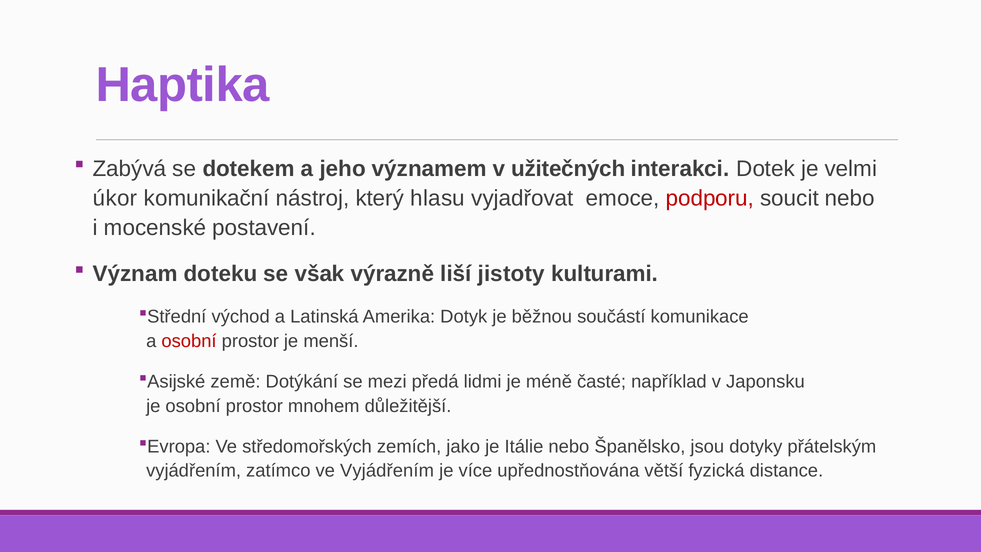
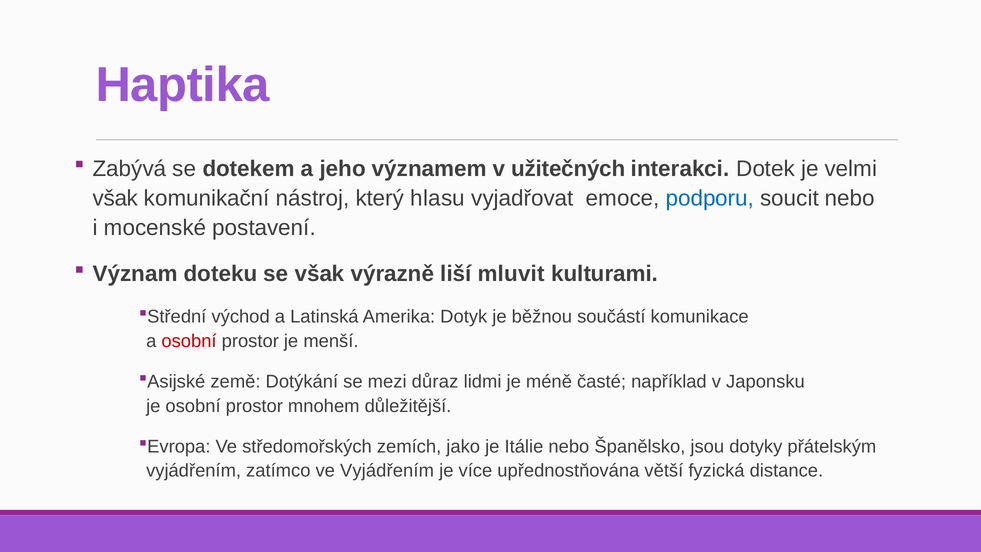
úkor at (115, 198): úkor -> však
podporu colour: red -> blue
jistoty: jistoty -> mluvit
předá: předá -> důraz
